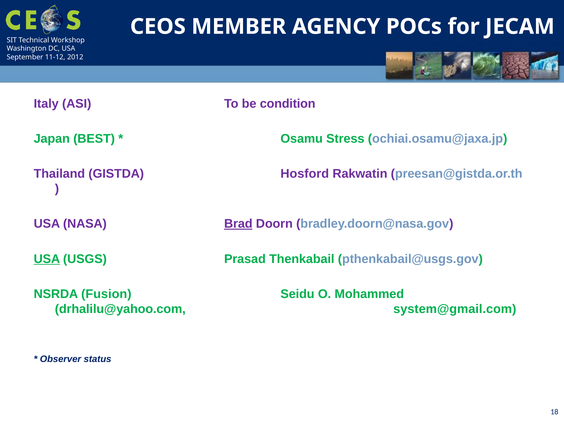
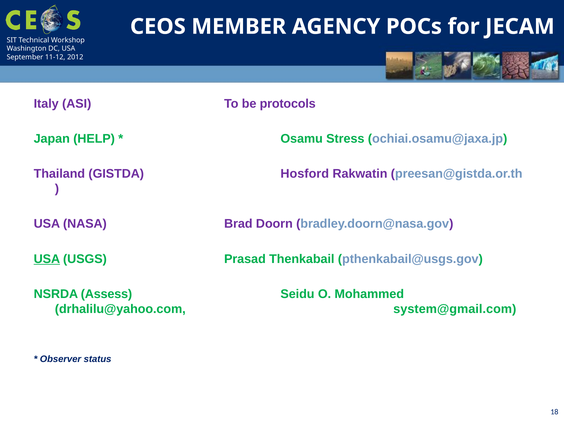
condition: condition -> protocols
BEST: BEST -> HELP
Brad underline: present -> none
Fusion: Fusion -> Assess
